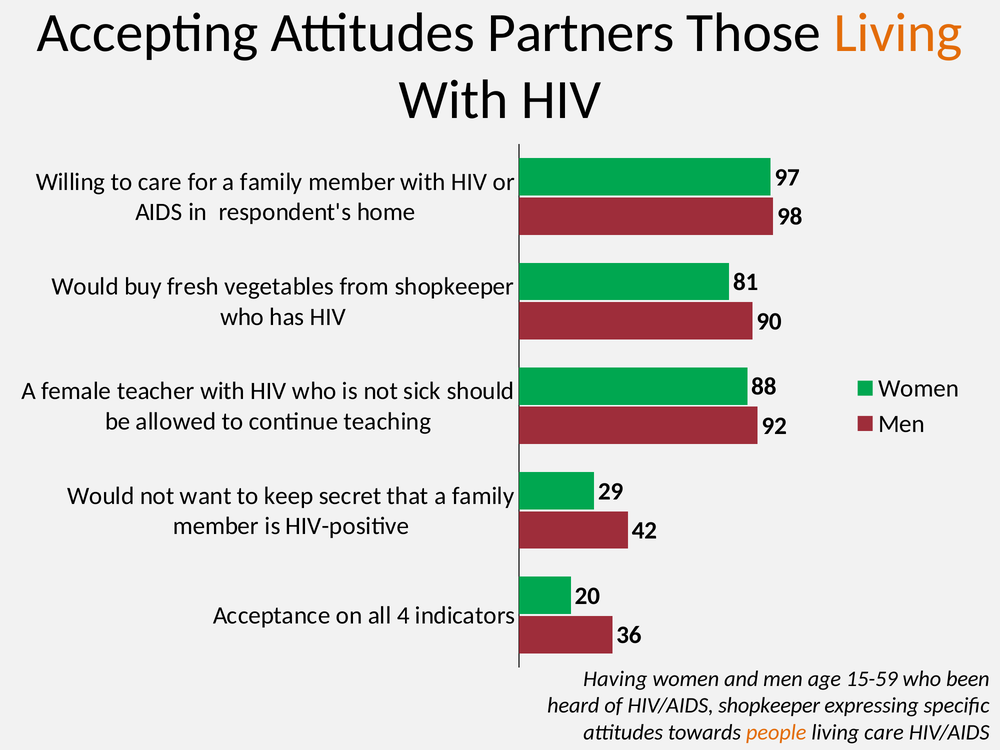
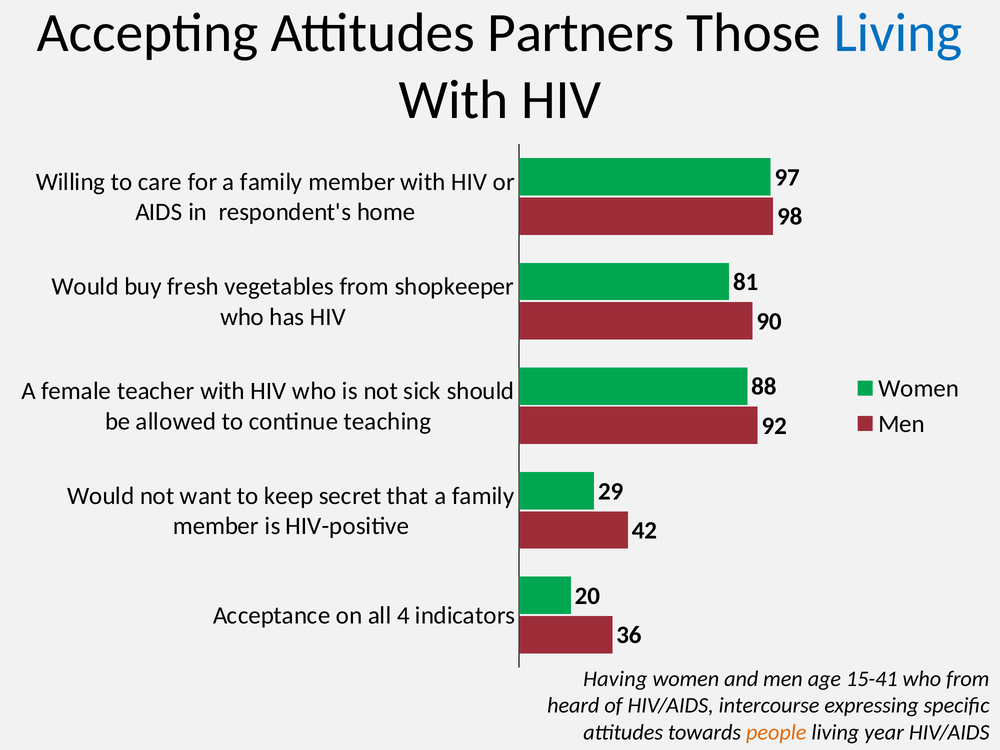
Living at (898, 33) colour: orange -> blue
15-59: 15-59 -> 15-41
who been: been -> from
HIV/AIDS shopkeeper: shopkeeper -> intercourse
living care: care -> year
